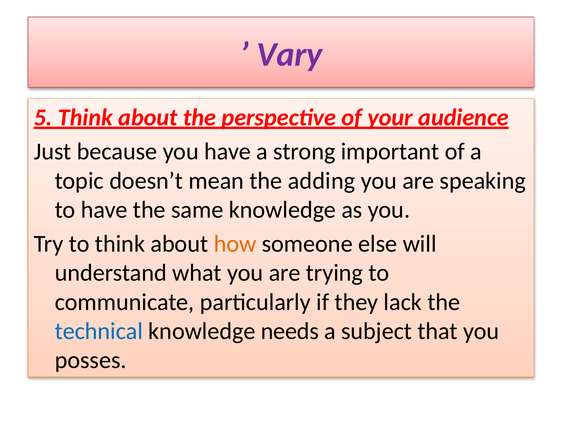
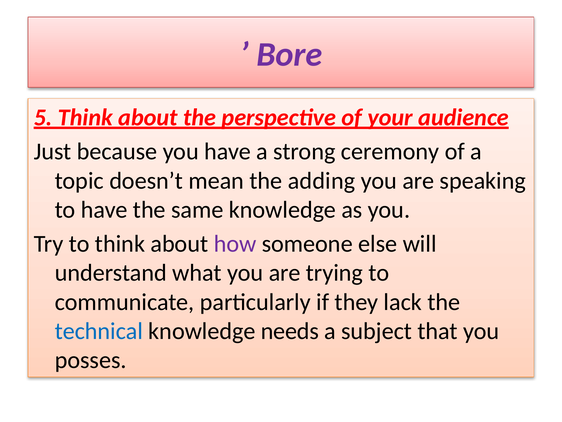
Vary: Vary -> Bore
important: important -> ceremony
how colour: orange -> purple
